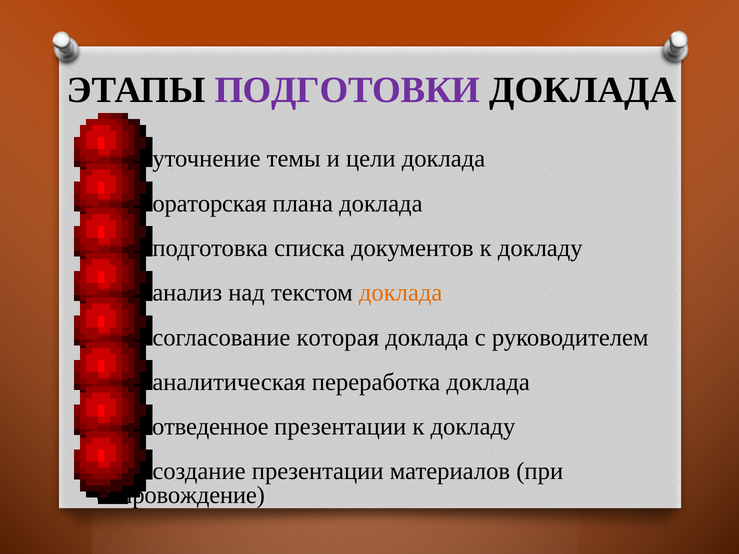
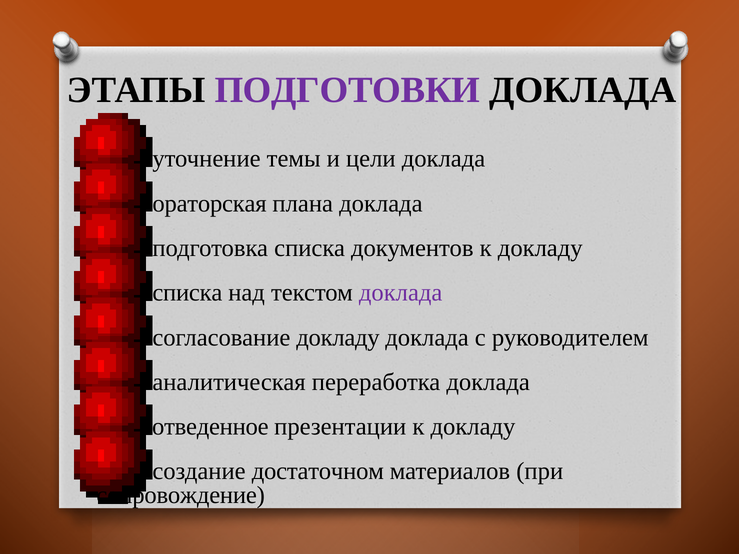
анализ at (187, 293): анализ -> списка
доклада at (401, 293) colour: orange -> purple
согласование которая: которая -> докладу
создание презентации: презентации -> достаточном
